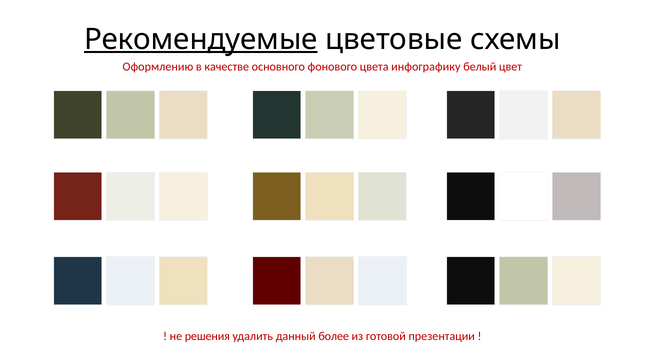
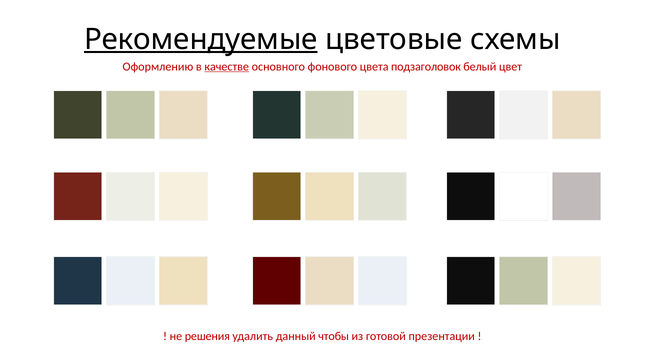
качестве underline: none -> present
инфографику: инфографику -> подзаголовок
более: более -> чтобы
